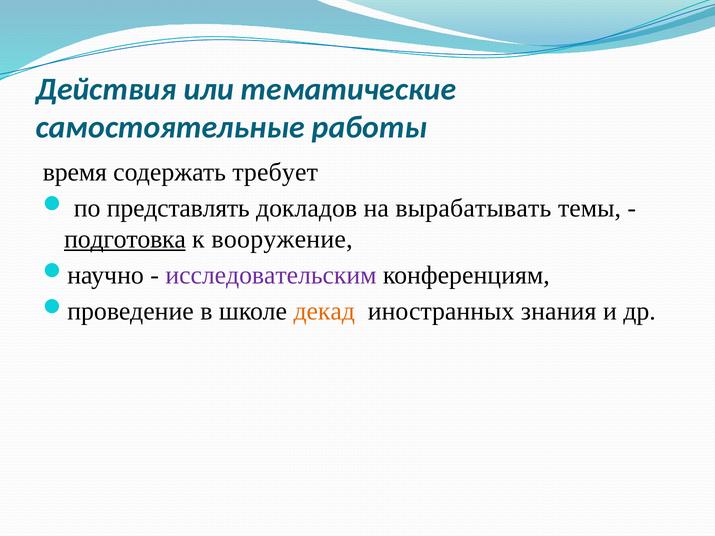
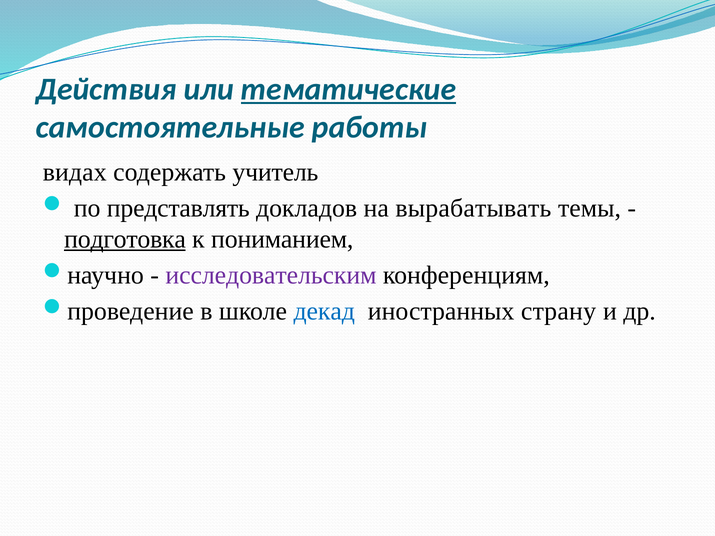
тематические underline: none -> present
время: время -> видах
требует: требует -> учитель
вооружение: вооружение -> пониманием
декад colour: orange -> blue
знания: знания -> страну
